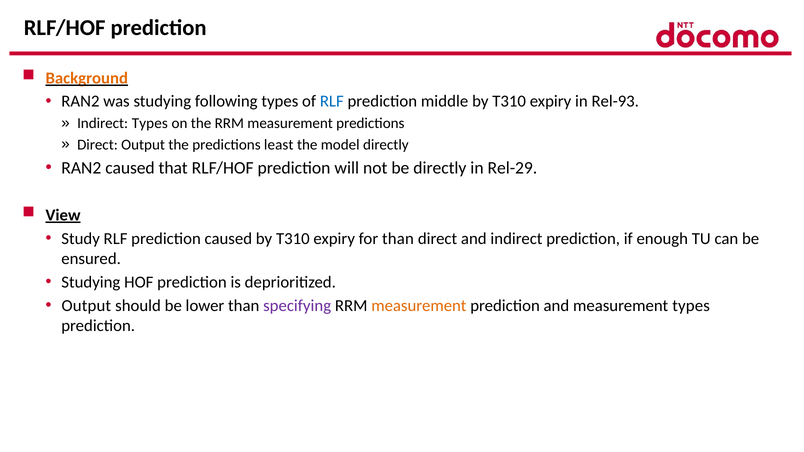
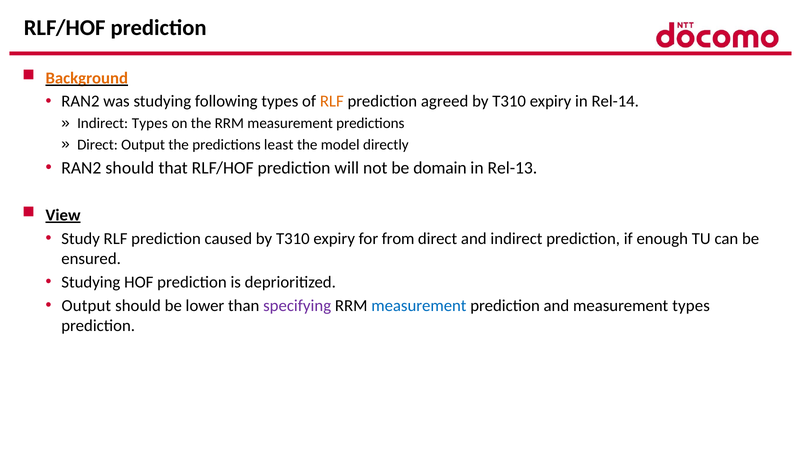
RLF at (332, 102) colour: blue -> orange
middle: middle -> agreed
Rel-93: Rel-93 -> Rel-14
RAN2 caused: caused -> should
be directly: directly -> domain
Rel-29: Rel-29 -> Rel-13
for than: than -> from
measurement at (419, 306) colour: orange -> blue
